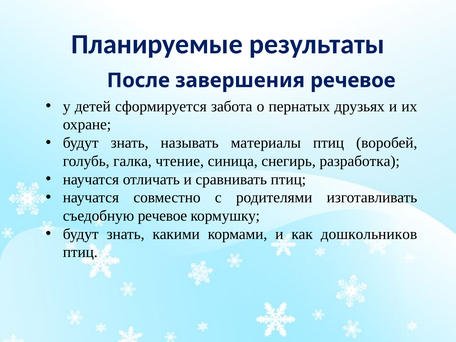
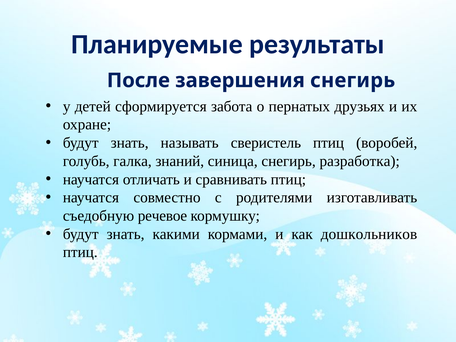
завершения речевое: речевое -> снегирь
материалы: материалы -> сверистель
чтение: чтение -> знаний
